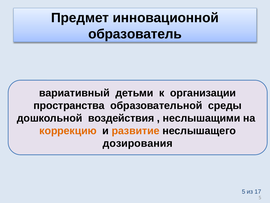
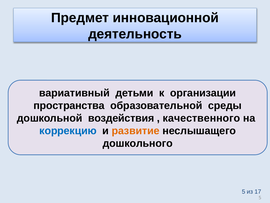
образователь: образователь -> деятельность
неслышащими: неслышащими -> качественного
коррекцию colour: orange -> blue
дозирования: дозирования -> дошкольного
